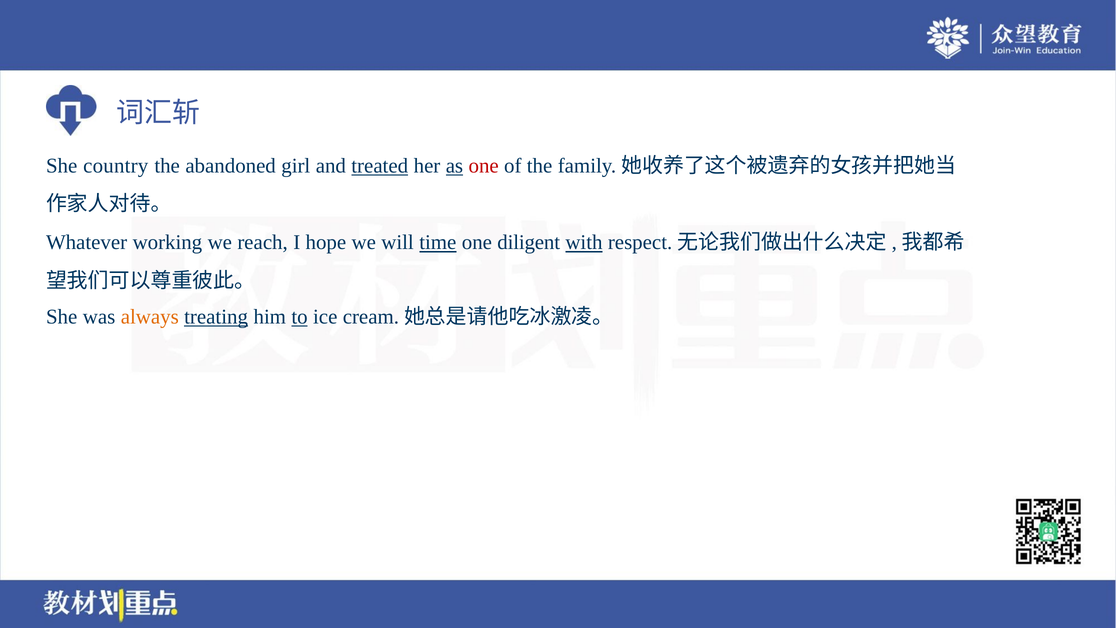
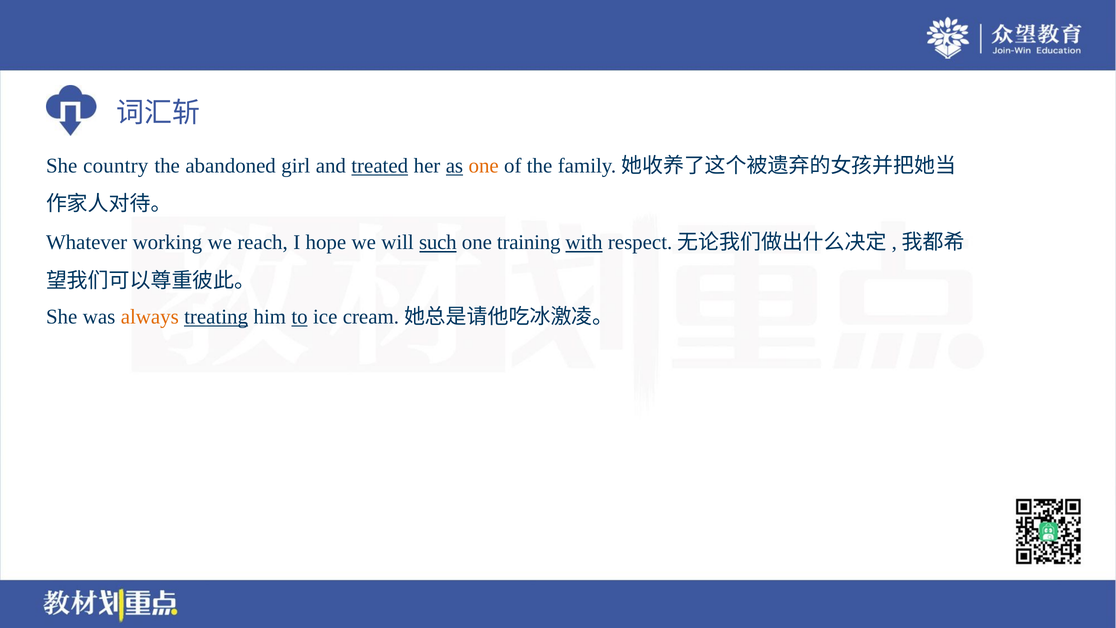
one at (484, 166) colour: red -> orange
time: time -> such
diligent: diligent -> training
